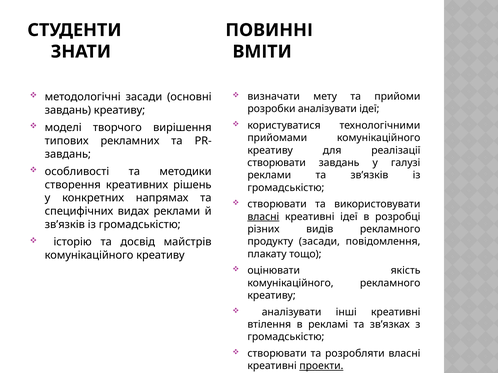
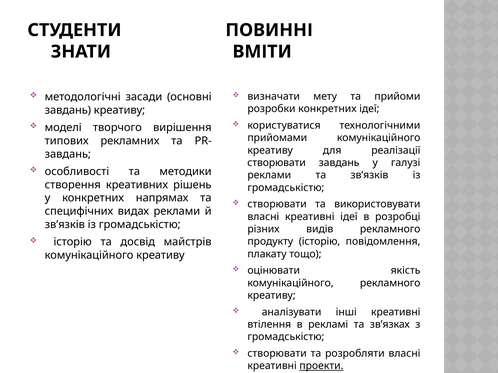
розробки аналізувати: аналізувати -> конкретних
власні at (263, 217) underline: present -> none
продукту засади: засади -> історію
